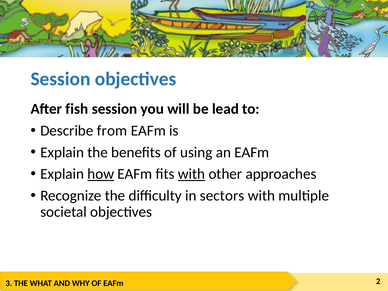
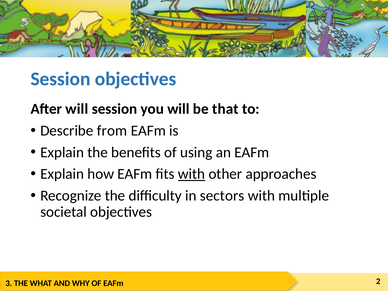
After fish: fish -> will
lead: lead -> that
how underline: present -> none
